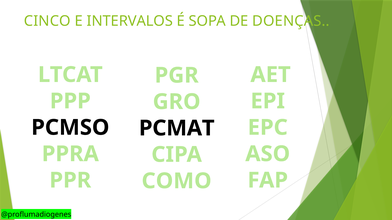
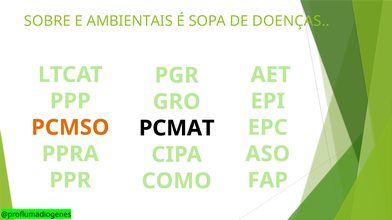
CINCO: CINCO -> SOBRE
INTERVALOS: INTERVALOS -> AMBIENTAIS
PCMSO colour: black -> orange
